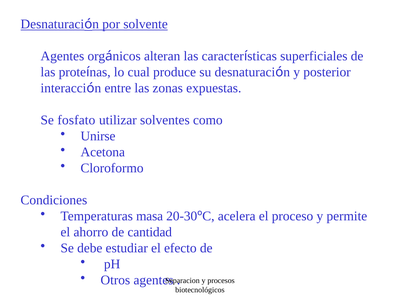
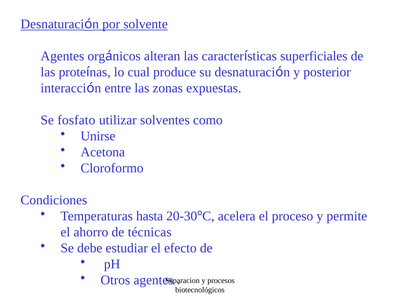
masa: masa -> hasta
cantidad: cantidad -> técnicas
